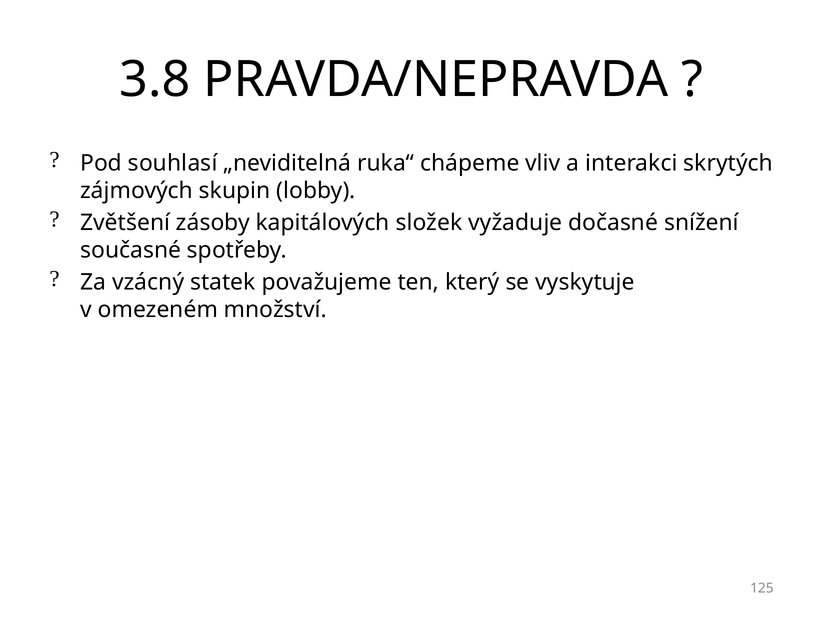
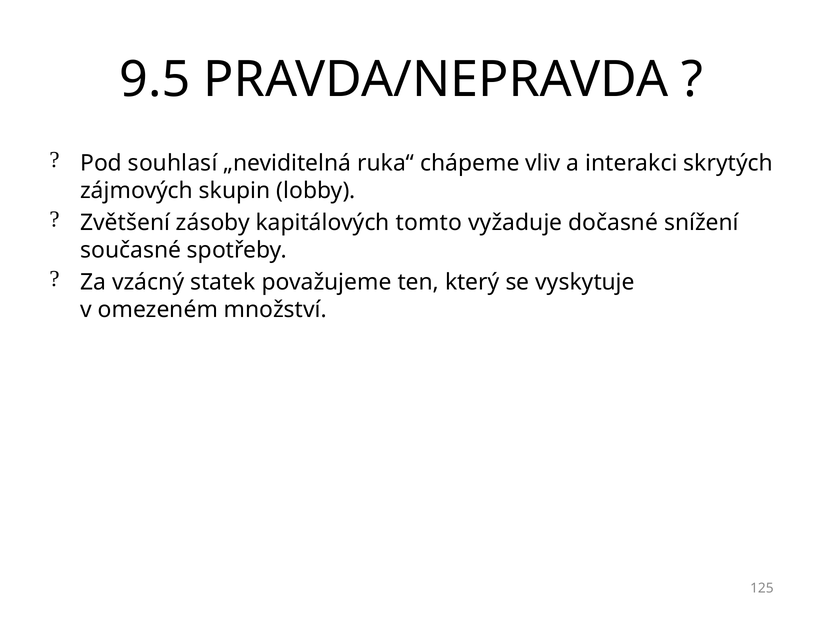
3.8: 3.8 -> 9.5
složek: složek -> tomto
